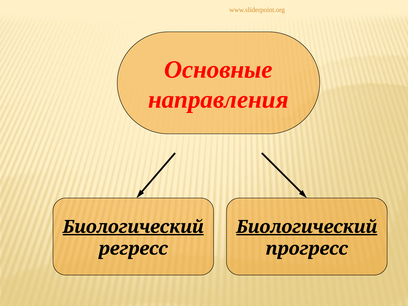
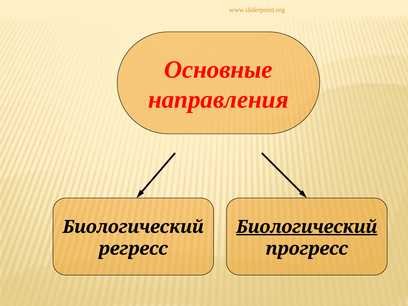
Биологический at (133, 227) underline: present -> none
